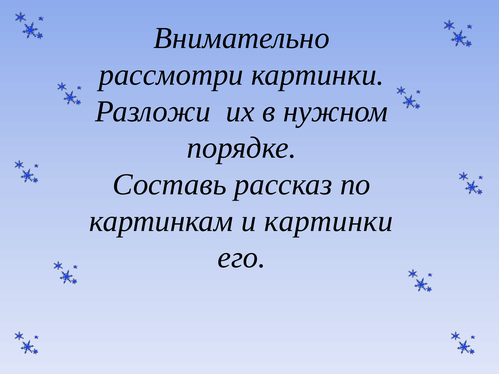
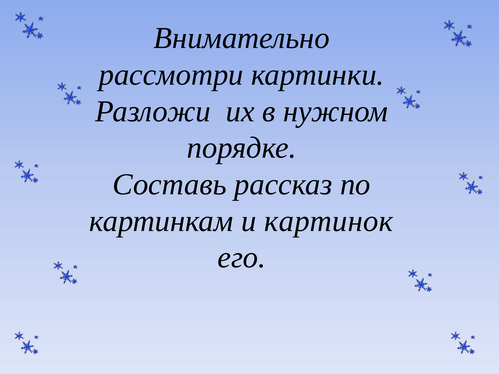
и картинки: картинки -> картинок
